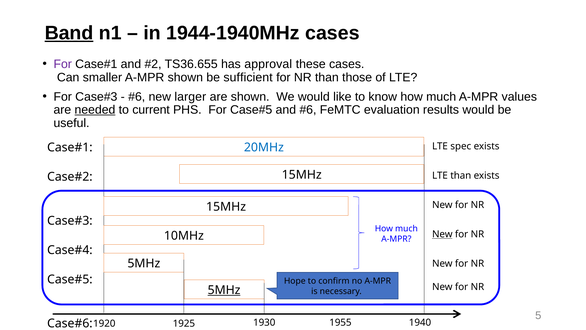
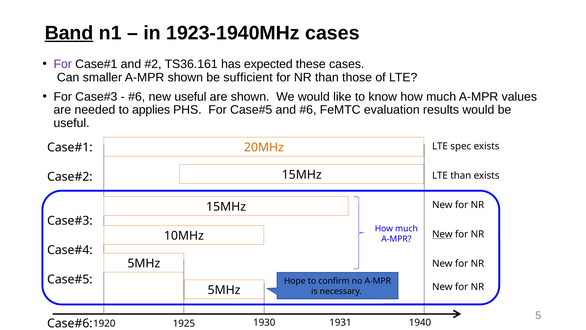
1944-1940MHz: 1944-1940MHz -> 1923-1940MHz
TS36.655: TS36.655 -> TS36.161
approval: approval -> expected
new larger: larger -> useful
needed underline: present -> none
current: current -> applies
20MHz colour: blue -> orange
5MHz at (224, 290) underline: present -> none
1955: 1955 -> 1931
